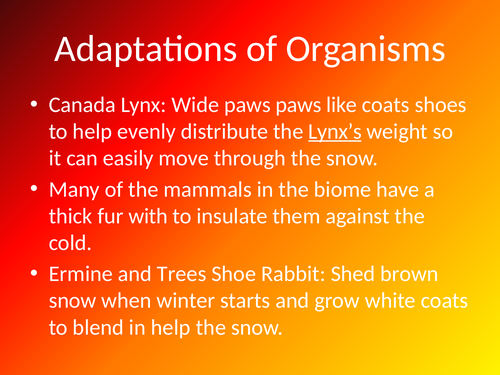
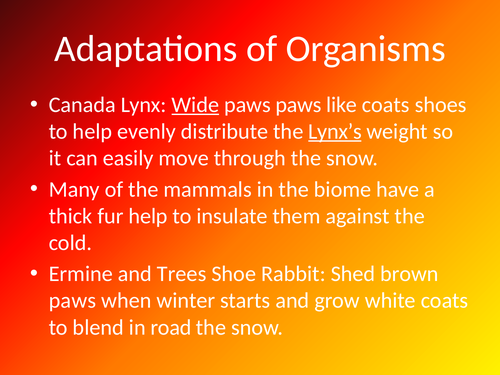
Wide underline: none -> present
fur with: with -> help
snow at (73, 301): snow -> paws
in help: help -> road
